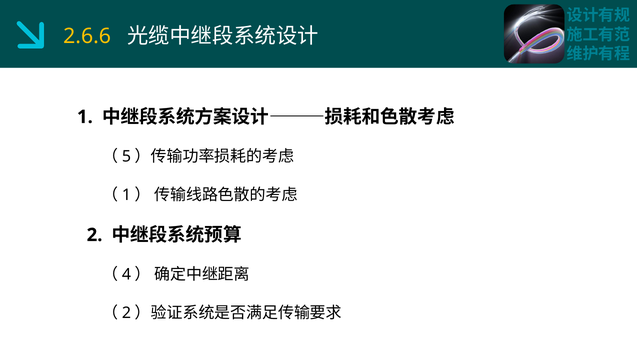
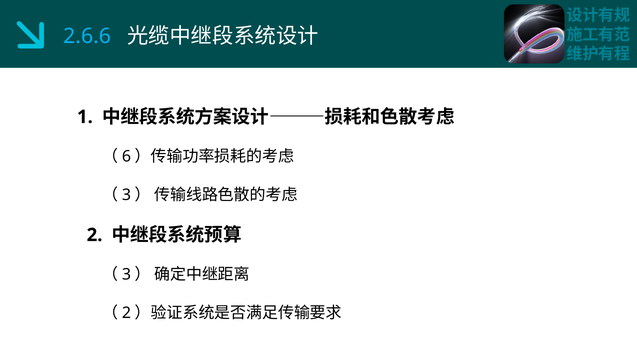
2.6.6 colour: yellow -> light blue
5: 5 -> 6
1 at (126, 195): 1 -> 3
4 at (126, 274): 4 -> 3
